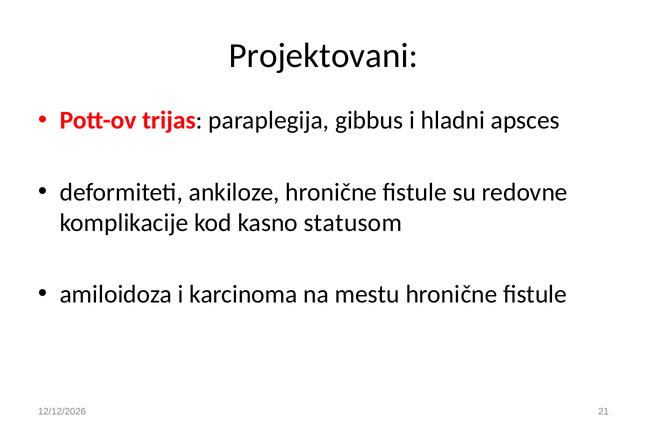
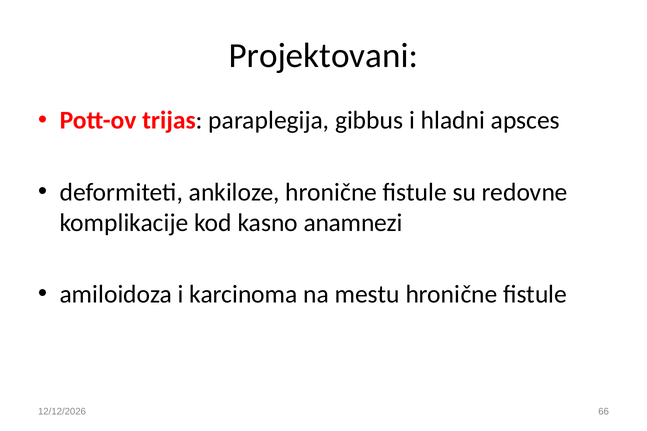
statusom: statusom -> anamnezi
21: 21 -> 66
